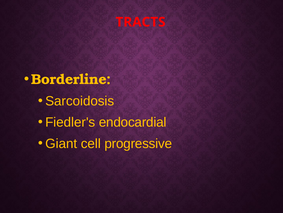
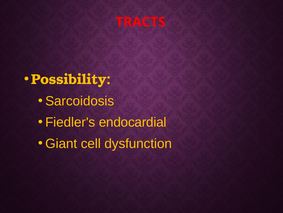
Borderline: Borderline -> Possibility
progressive: progressive -> dysfunction
